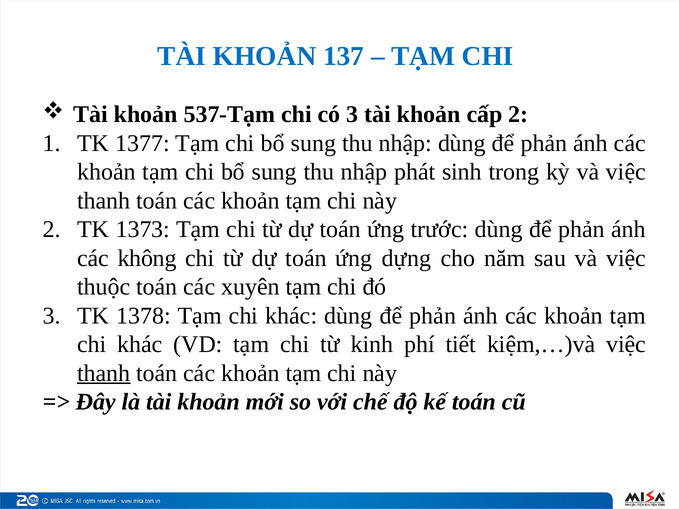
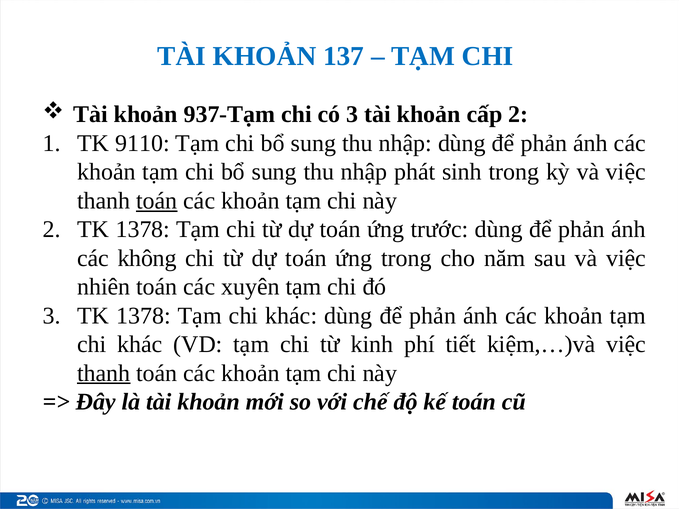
537-Tạm: 537-Tạm -> 937-Tạm
1377: 1377 -> 9110
toán at (157, 201) underline: none -> present
2 TK 1373: 1373 -> 1378
ứng dựng: dựng -> trong
thuộc: thuộc -> nhiên
